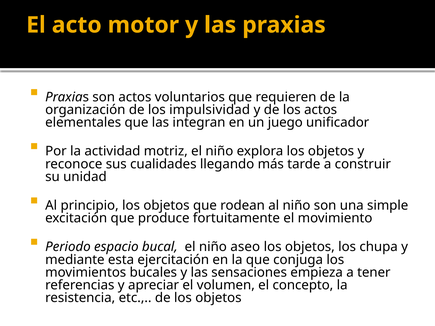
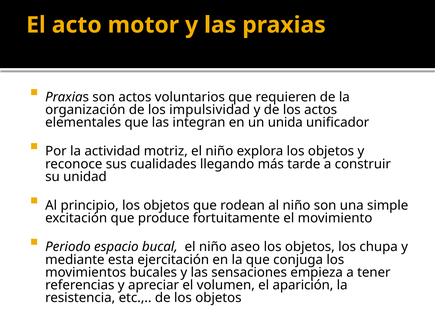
juego: juego -> unida
concepto: concepto -> aparición
